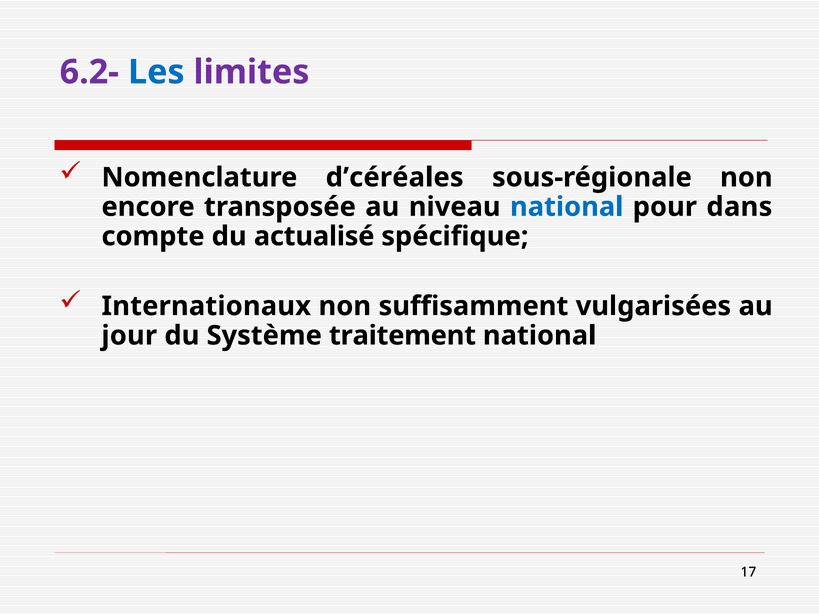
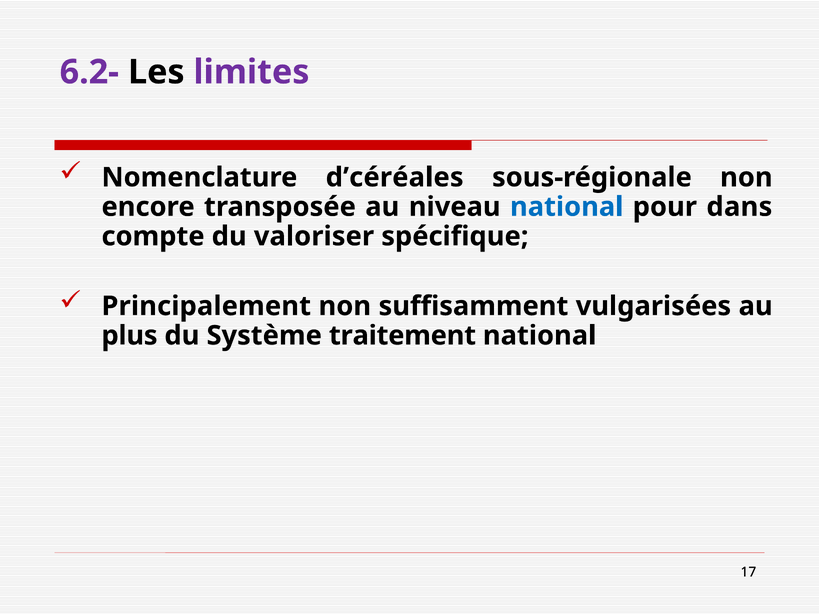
Les colour: blue -> black
actualisé: actualisé -> valoriser
Internationaux: Internationaux -> Principalement
jour: jour -> plus
